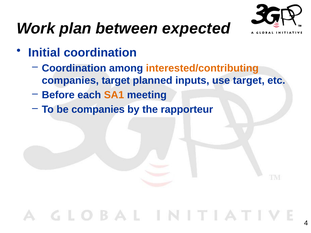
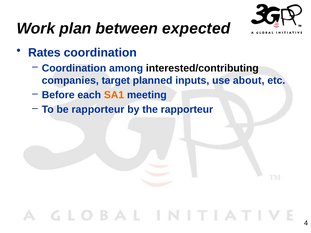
Initial: Initial -> Rates
interested/contributing colour: orange -> black
use target: target -> about
be companies: companies -> rapporteur
